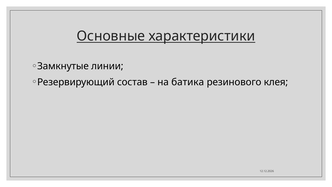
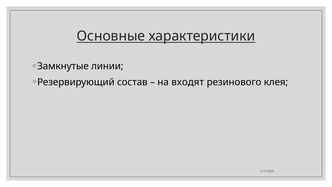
батика: батика -> входят
